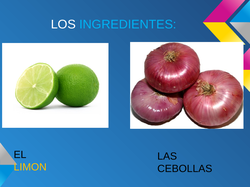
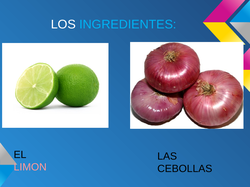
LIMON colour: yellow -> pink
